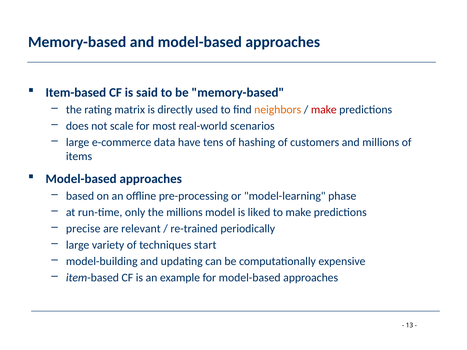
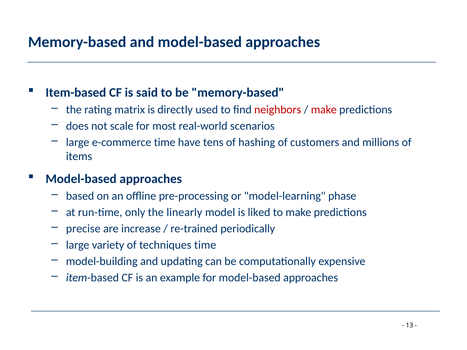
neighbors colour: orange -> red
e-commerce data: data -> time
the millions: millions -> linearly
relevant: relevant -> increase
techniques start: start -> time
